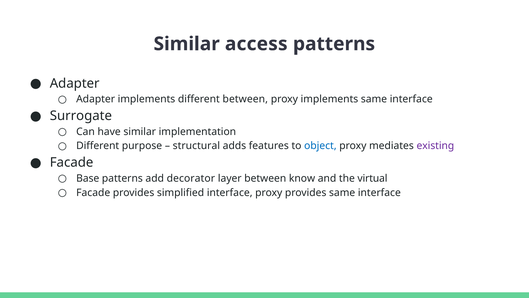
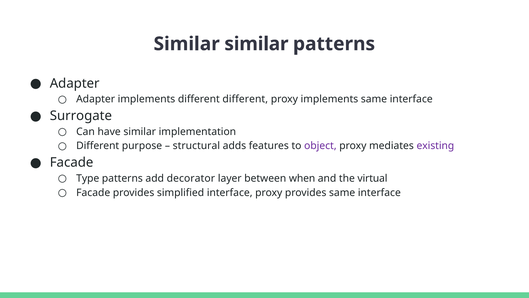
Similar access: access -> similar
different between: between -> different
object colour: blue -> purple
Base: Base -> Type
know: know -> when
